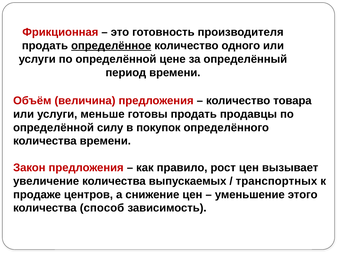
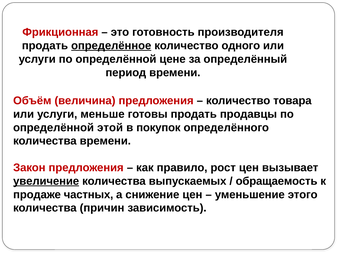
силу: силу -> этой
увеличение underline: none -> present
транспортных: транспортных -> обращаемость
центров: центров -> частных
способ: способ -> причин
